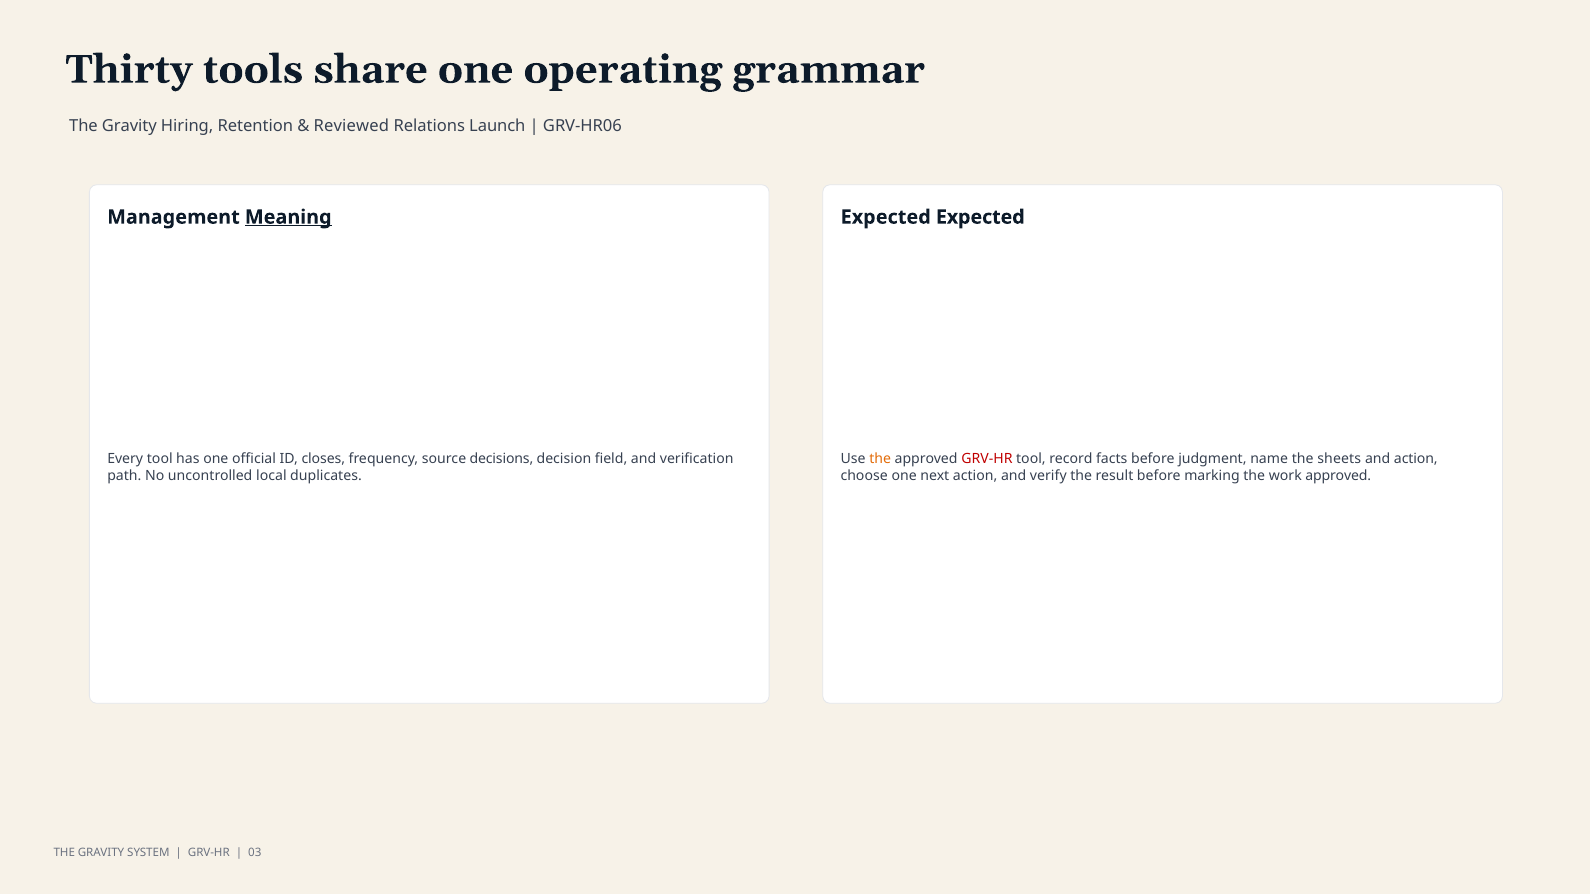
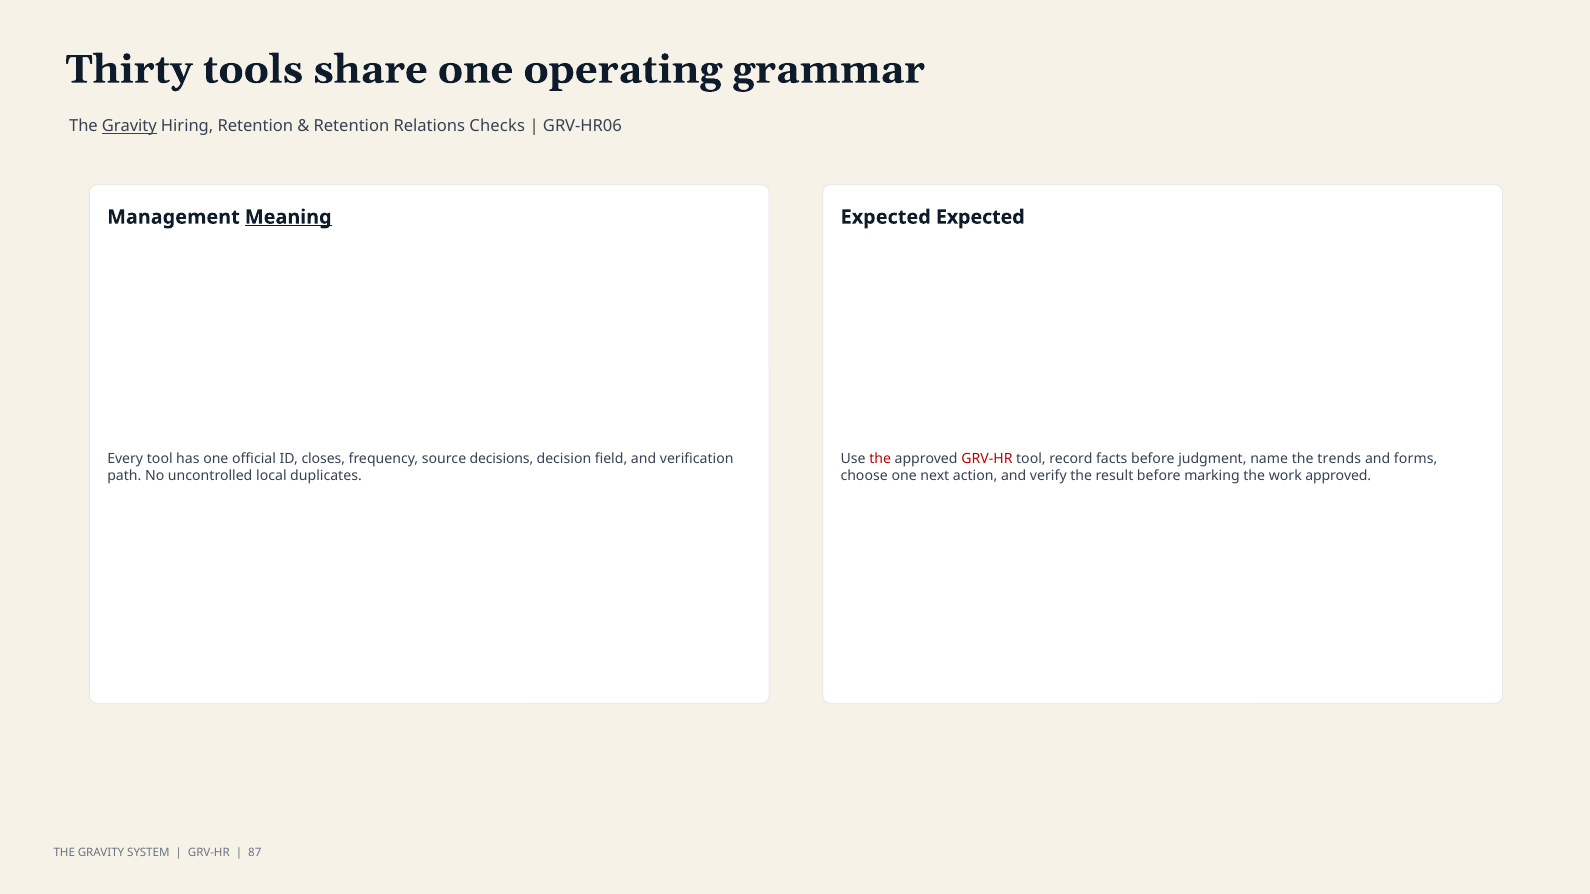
Gravity at (129, 126) underline: none -> present
Reviewed at (351, 126): Reviewed -> Retention
Launch: Launch -> Checks
the at (880, 459) colour: orange -> red
sheets: sheets -> trends
and action: action -> forms
03: 03 -> 87
